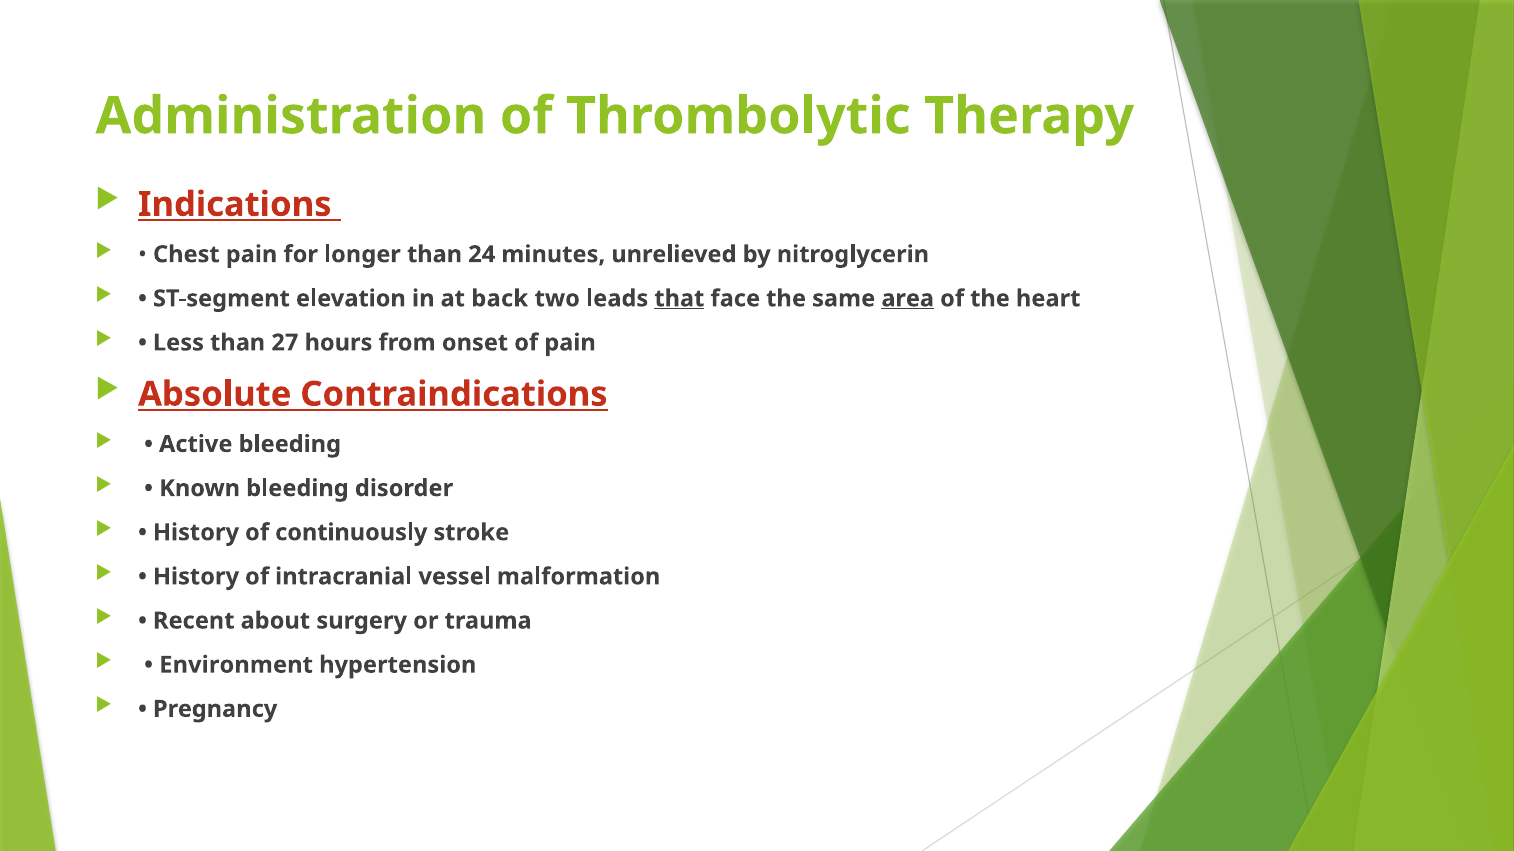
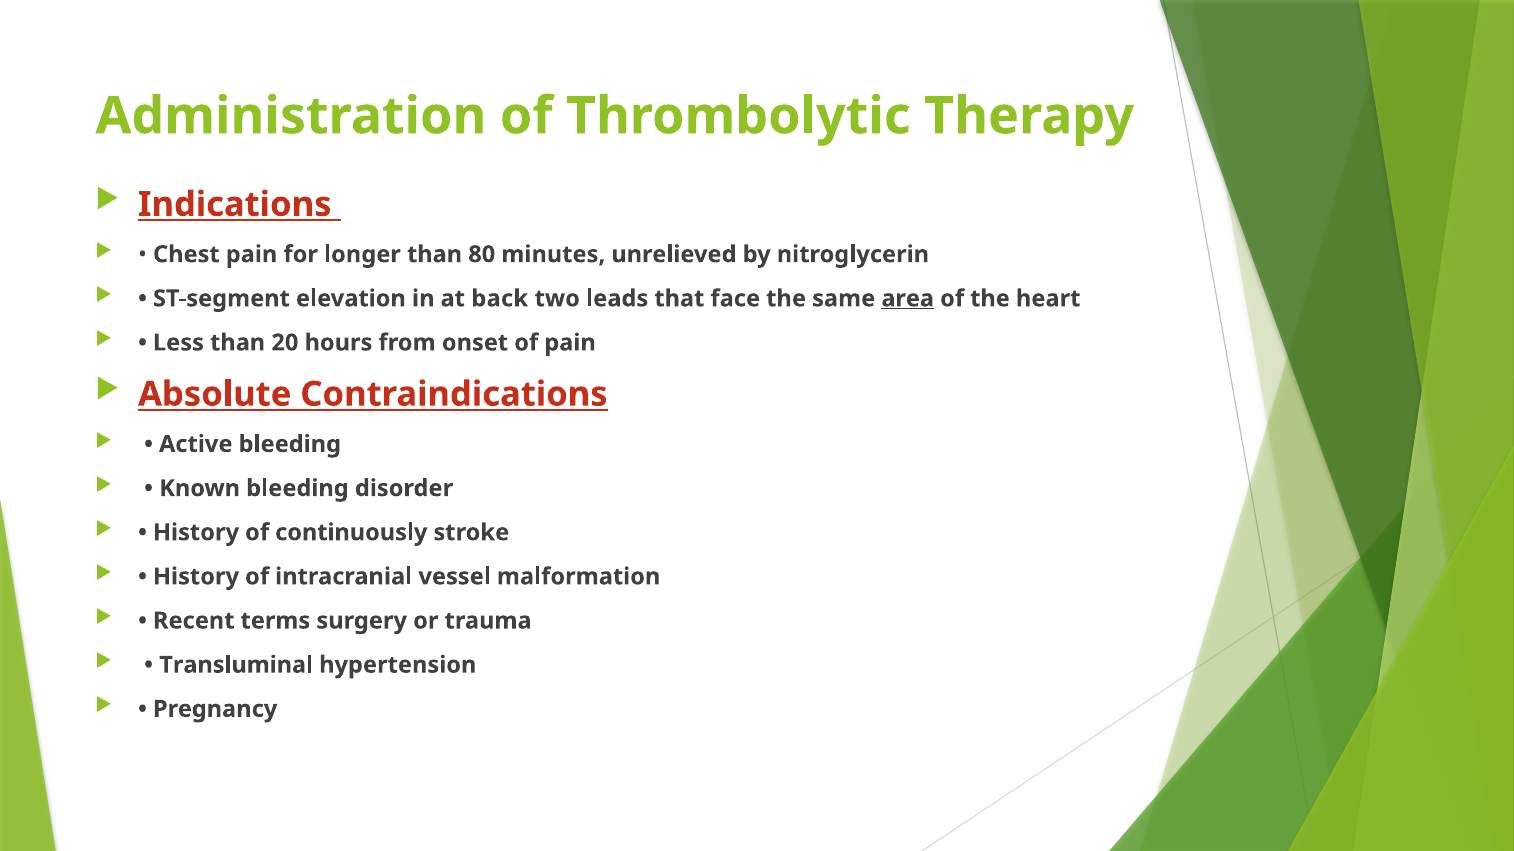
24: 24 -> 80
that underline: present -> none
27: 27 -> 20
about: about -> terms
Environment: Environment -> Transluminal
